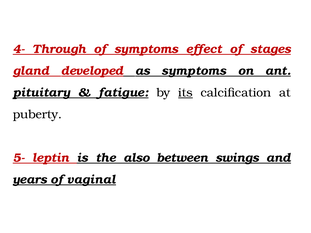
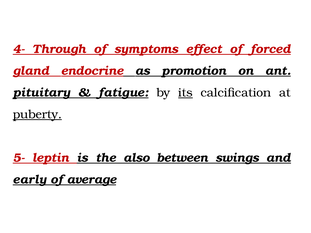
stages: stages -> forced
developed: developed -> endocrine
as symptoms: symptoms -> promotion
puberty underline: none -> present
years: years -> early
vaginal: vaginal -> average
